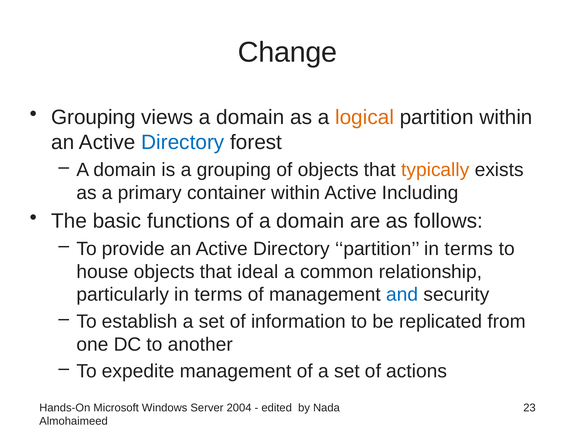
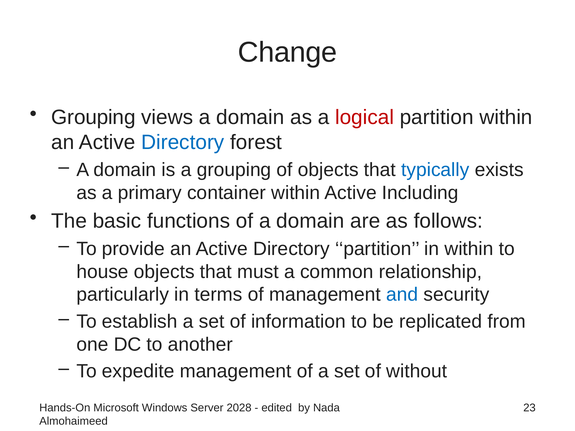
logical colour: orange -> red
typically colour: orange -> blue
partition in terms: terms -> within
ideal: ideal -> must
actions: actions -> without
2004: 2004 -> 2028
